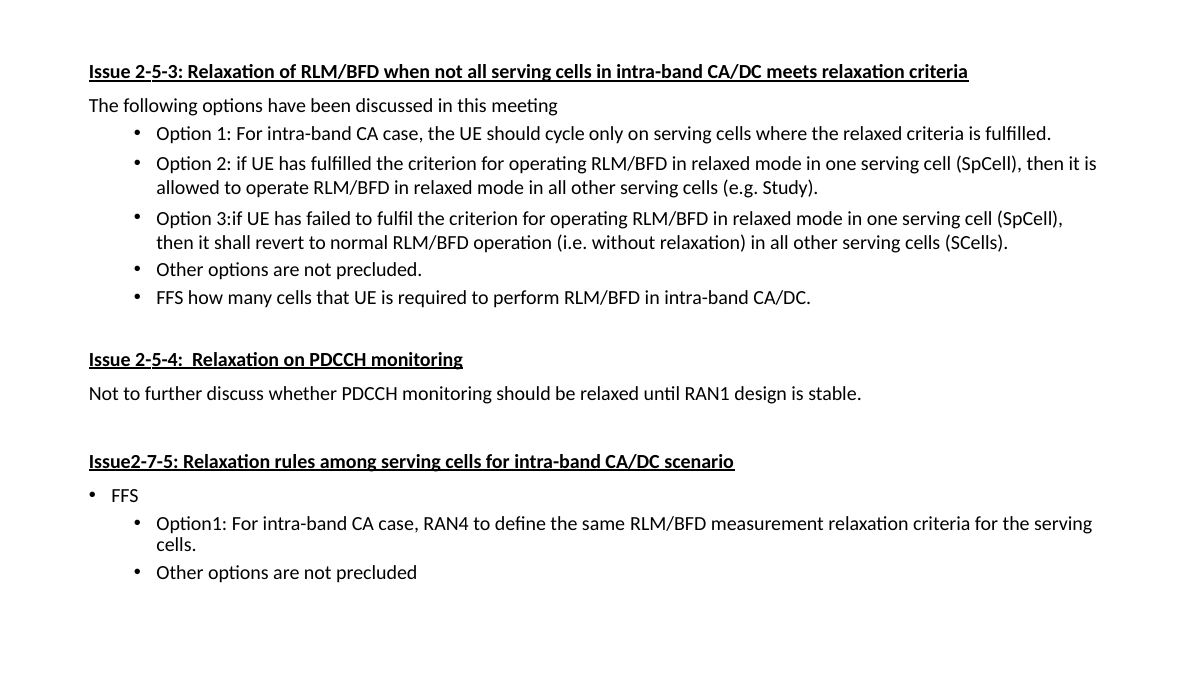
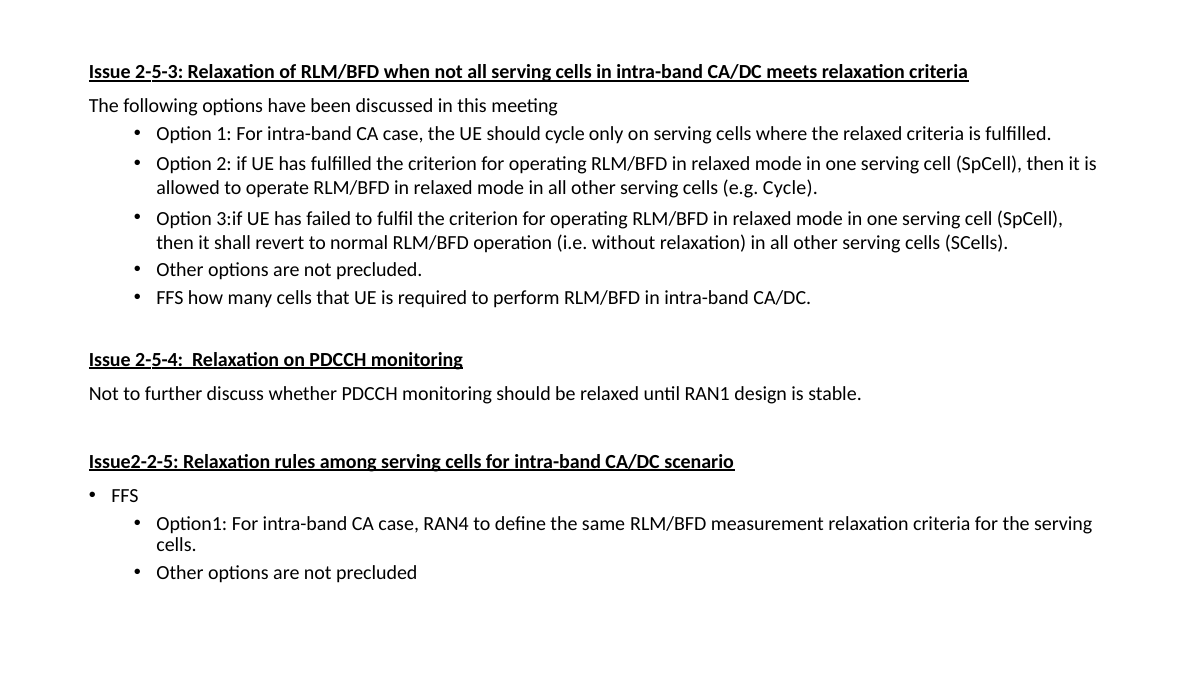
e.g Study: Study -> Cycle
Issue2-7-5: Issue2-7-5 -> Issue2-2-5
